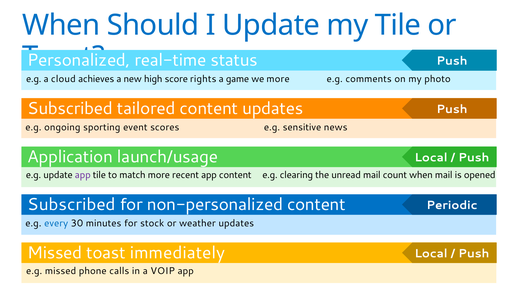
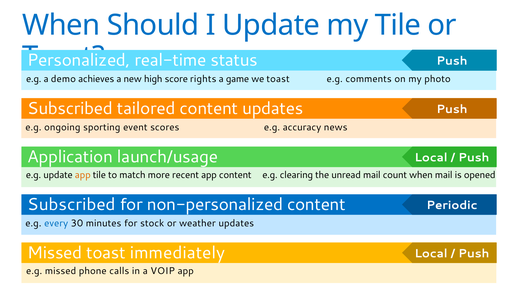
cloud: cloud -> demo
we more: more -> toast
sensitive: sensitive -> accuracy
app at (83, 175) colour: purple -> orange
